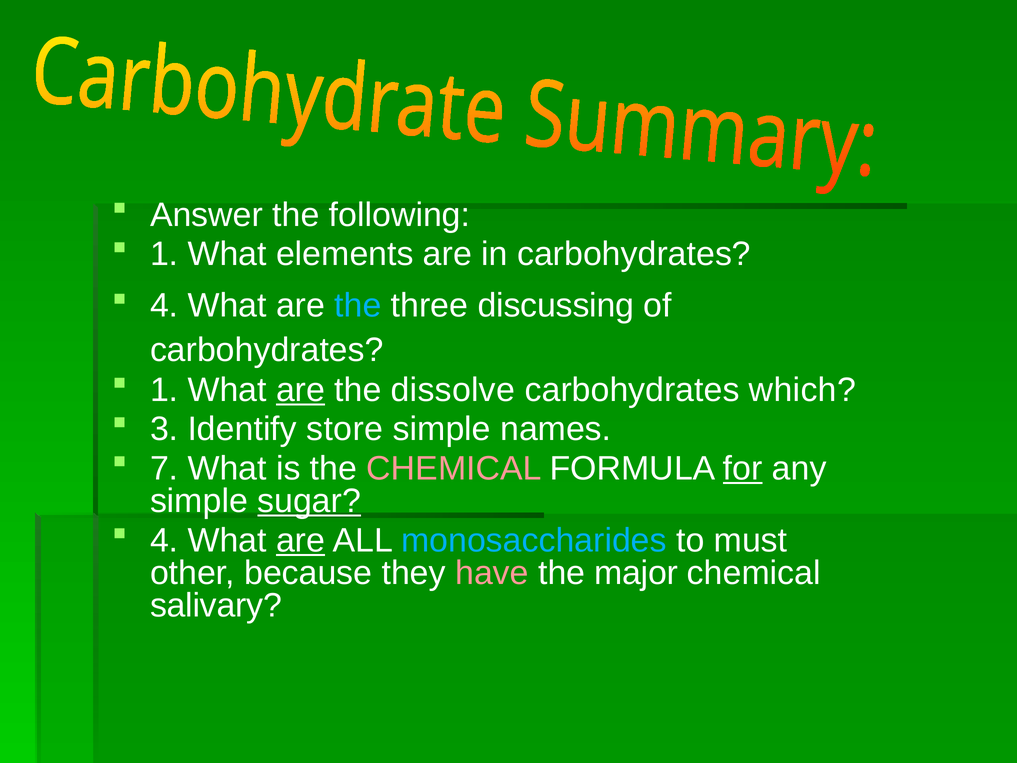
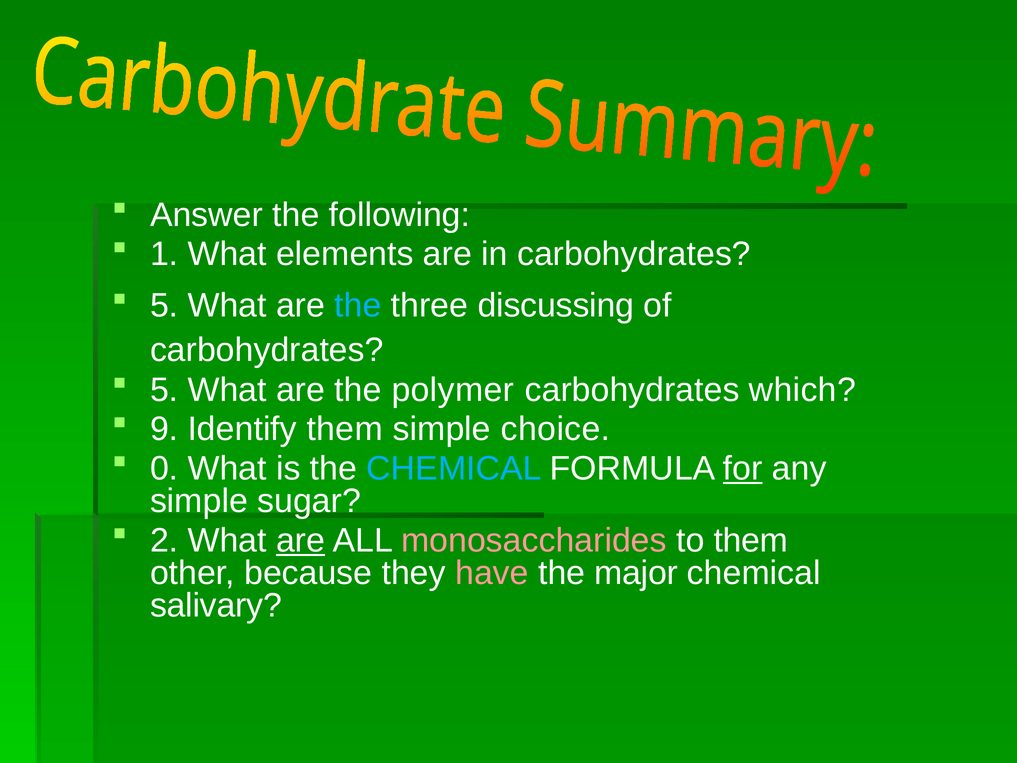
4 at (164, 305): 4 -> 5
1 at (164, 390): 1 -> 5
are at (301, 390) underline: present -> none
dissolve: dissolve -> polymer
3: 3 -> 9
Identify store: store -> them
names: names -> choice
7: 7 -> 0
CHEMICAL at (454, 468) colour: pink -> light blue
sugar underline: present -> none
4 at (164, 540): 4 -> 2
monosaccharides colour: light blue -> pink
to must: must -> them
